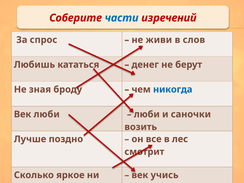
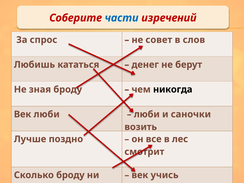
живи: живи -> совет
никогда colour: blue -> black
Сколько яркое: яркое -> броду
